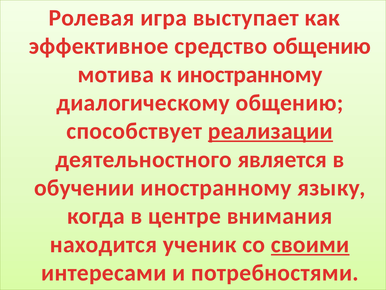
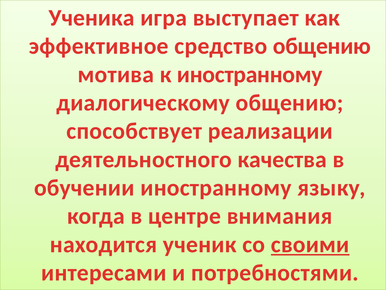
Pолевая: Pолевая -> Ученика
реализации underline: present -> none
является: является -> качества
